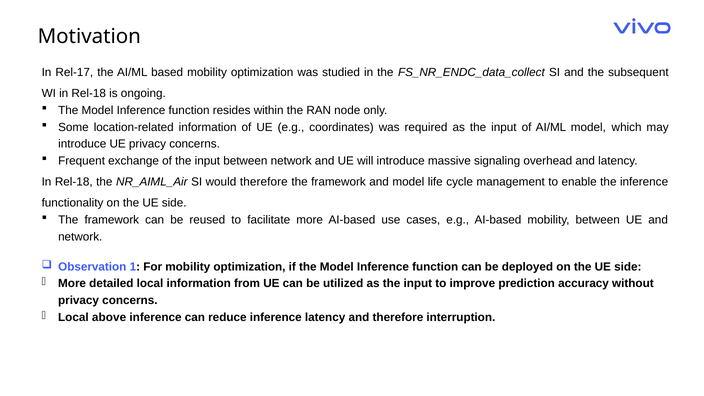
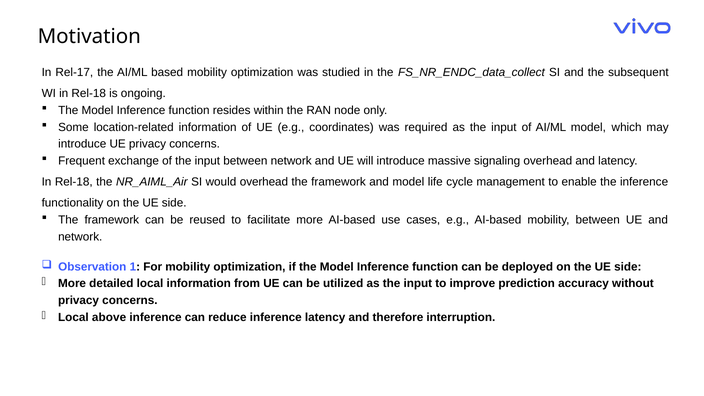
would therefore: therefore -> overhead
